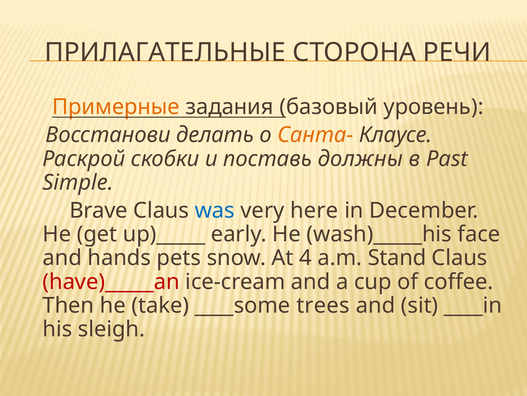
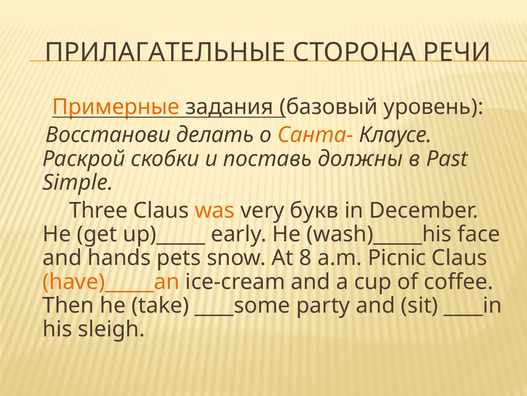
Brave: Brave -> Three
was colour: blue -> orange
here: here -> букв
4: 4 -> 8
Stand: Stand -> Picnic
have)_____an colour: red -> orange
trees: trees -> party
